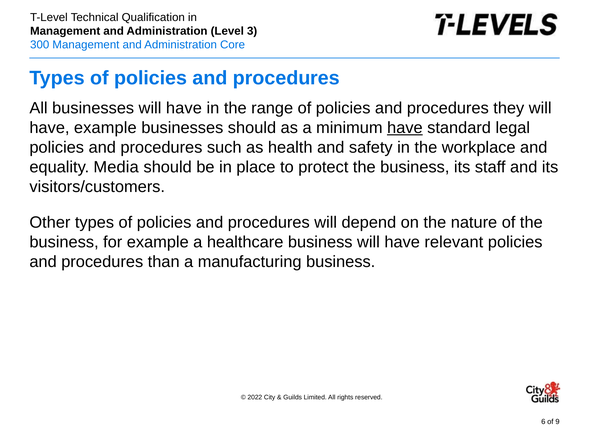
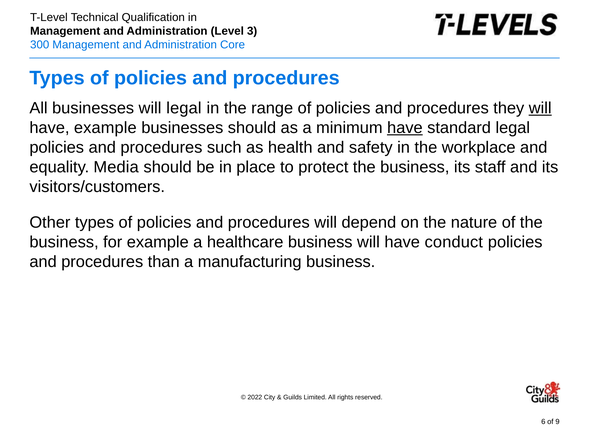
businesses will have: have -> legal
will at (540, 108) underline: none -> present
relevant: relevant -> conduct
